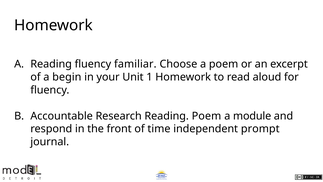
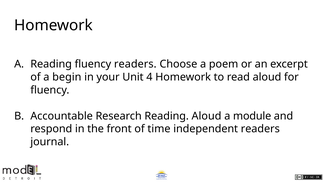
fluency familiar: familiar -> readers
1: 1 -> 4
Reading Poem: Poem -> Aloud
independent prompt: prompt -> readers
